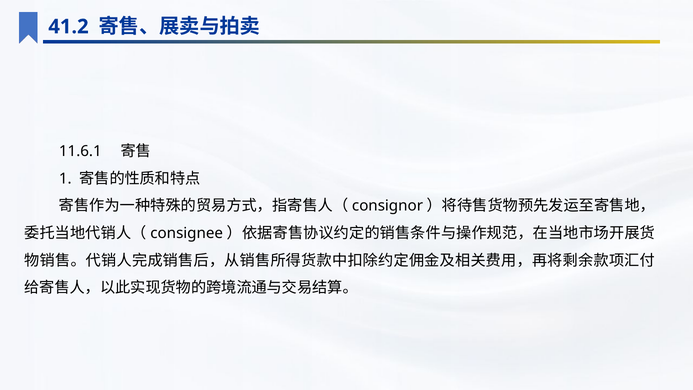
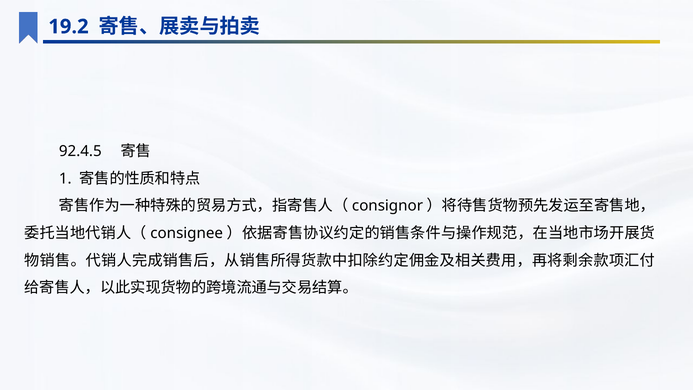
41.2: 41.2 -> 19.2
11.6.1: 11.6.1 -> 92.4.5
